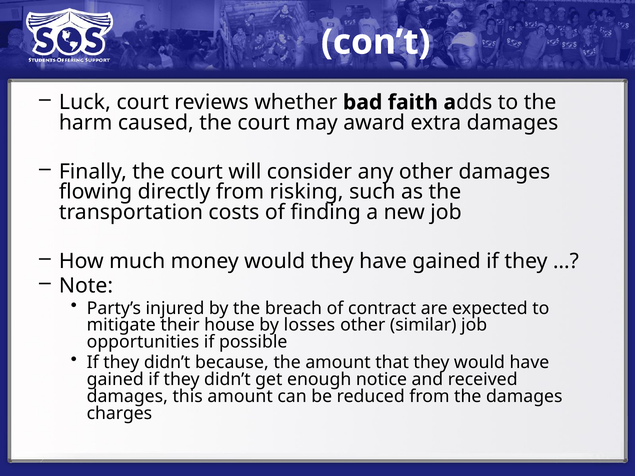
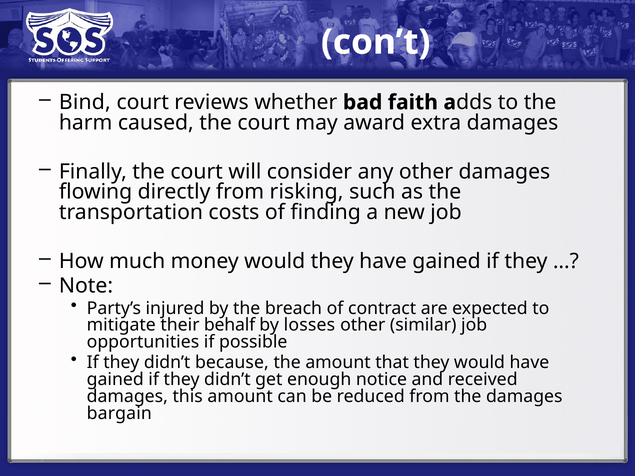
Luck: Luck -> Bind
house: house -> behalf
charges: charges -> bargain
